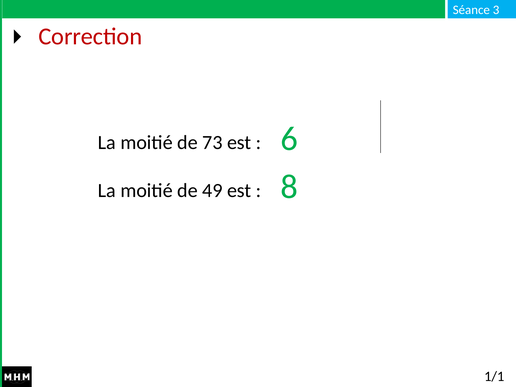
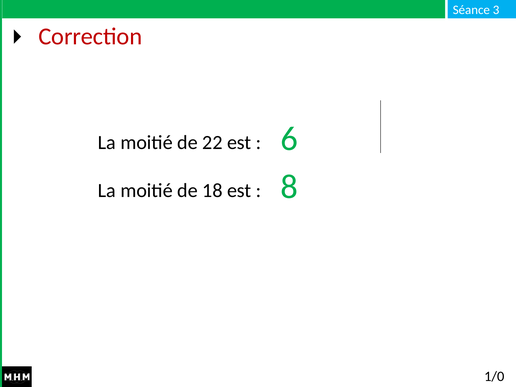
73: 73 -> 22
49: 49 -> 18
1/1: 1/1 -> 1/0
